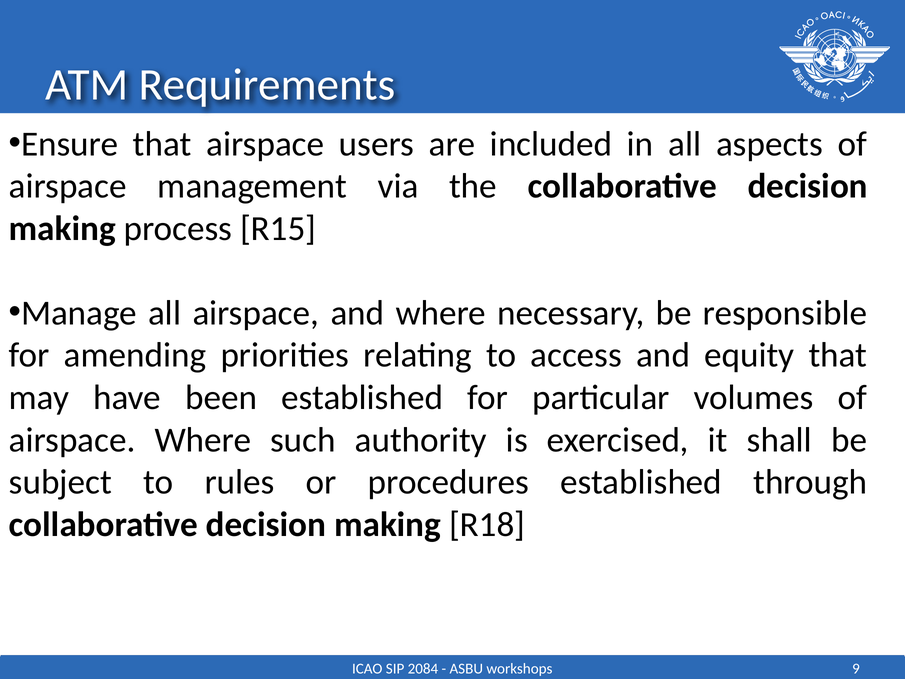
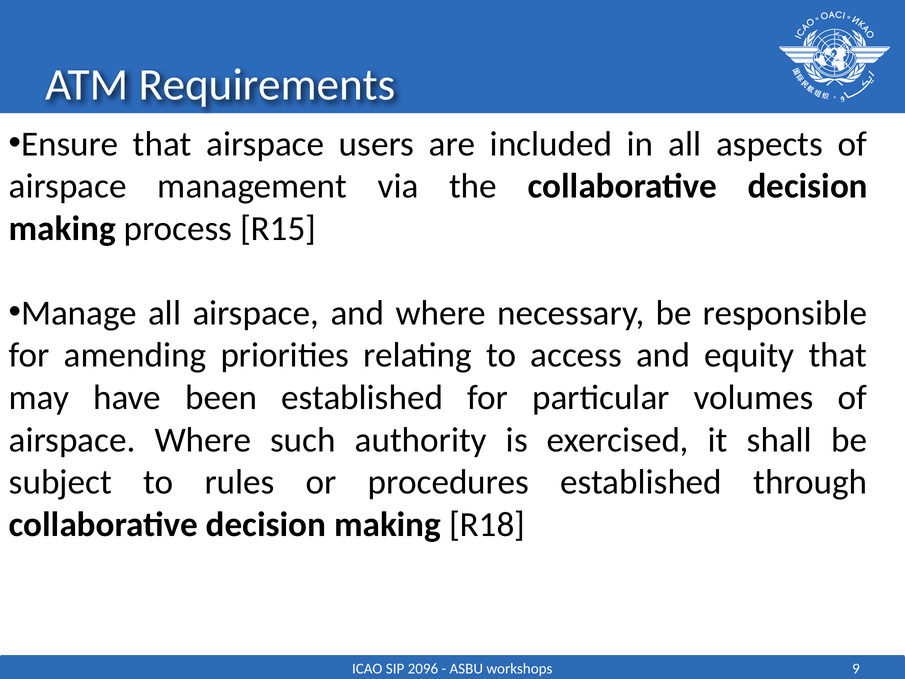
2084: 2084 -> 2096
